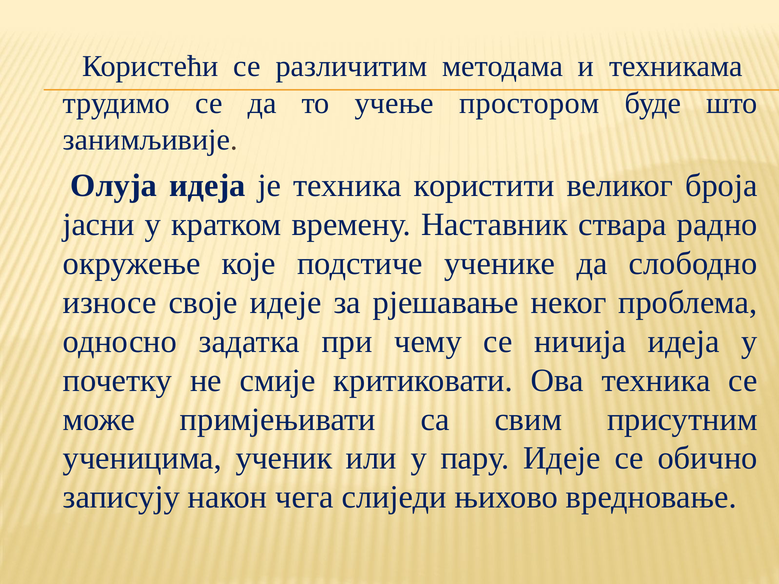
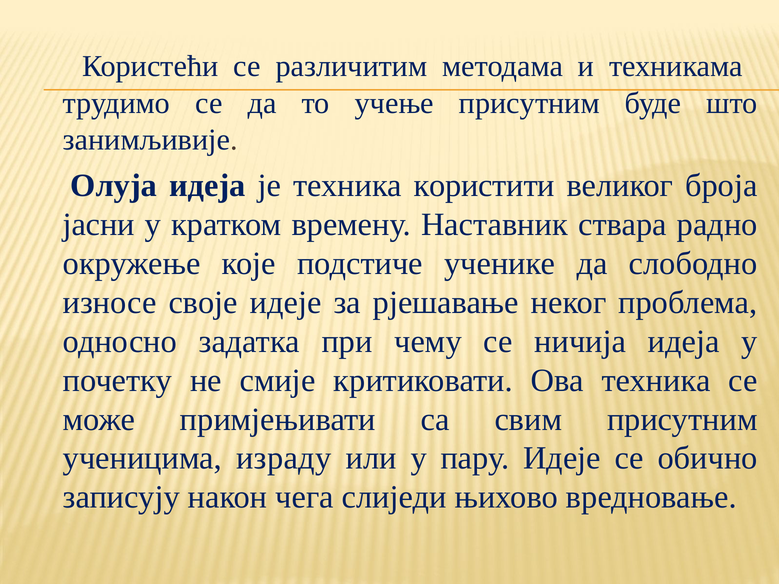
учење простором: простором -> присутним
ученик: ученик -> израду
